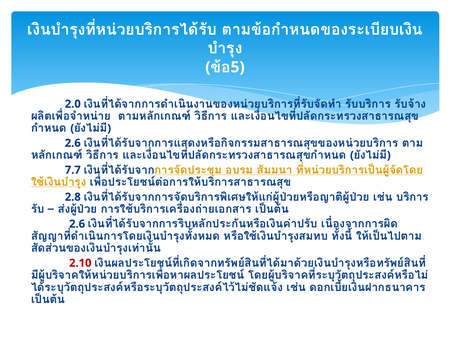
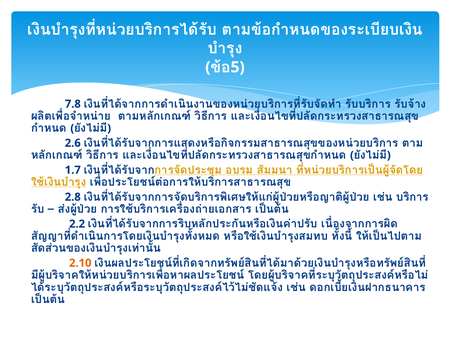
2.0: 2.0 -> 7.8
7.7: 7.7 -> 1.7
2.6 at (77, 224): 2.6 -> 2.2
2.10 colour: red -> orange
